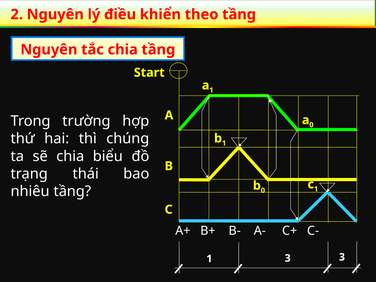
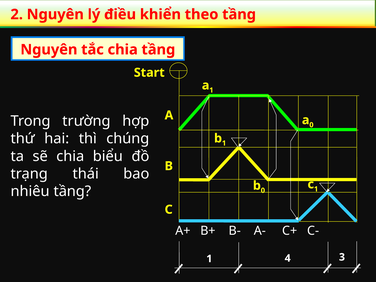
1 3: 3 -> 4
